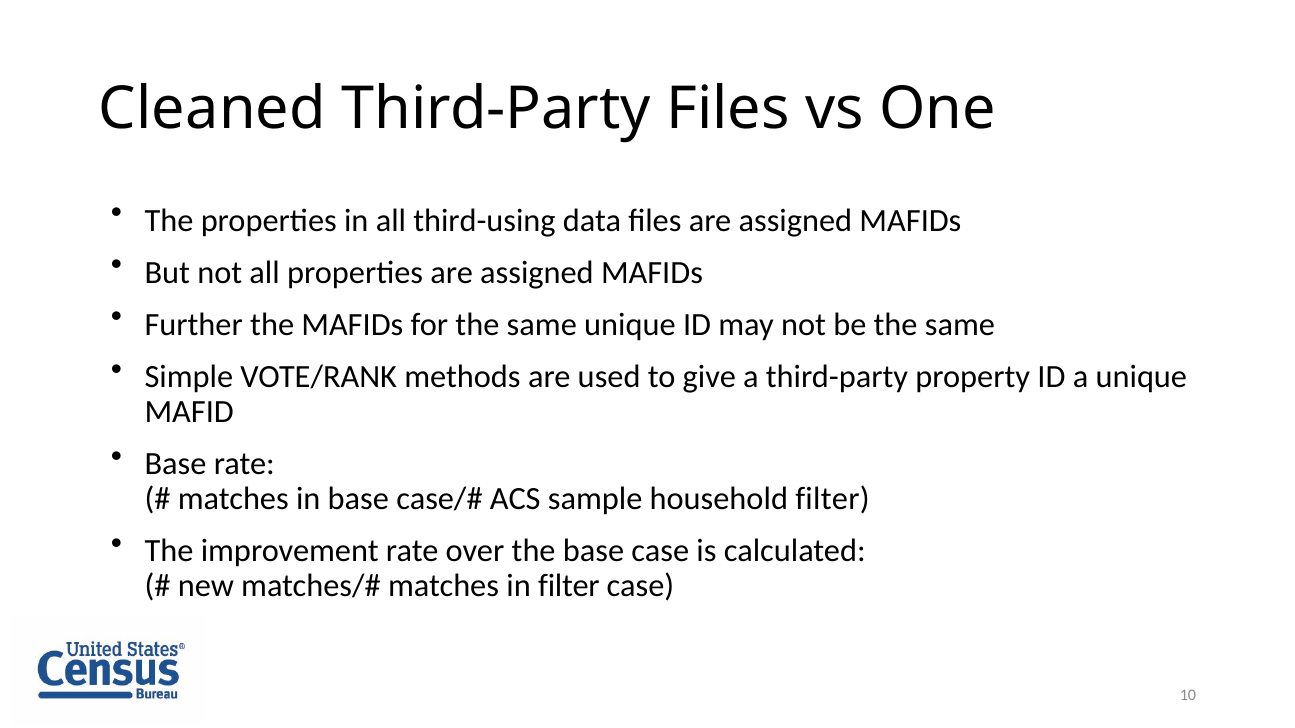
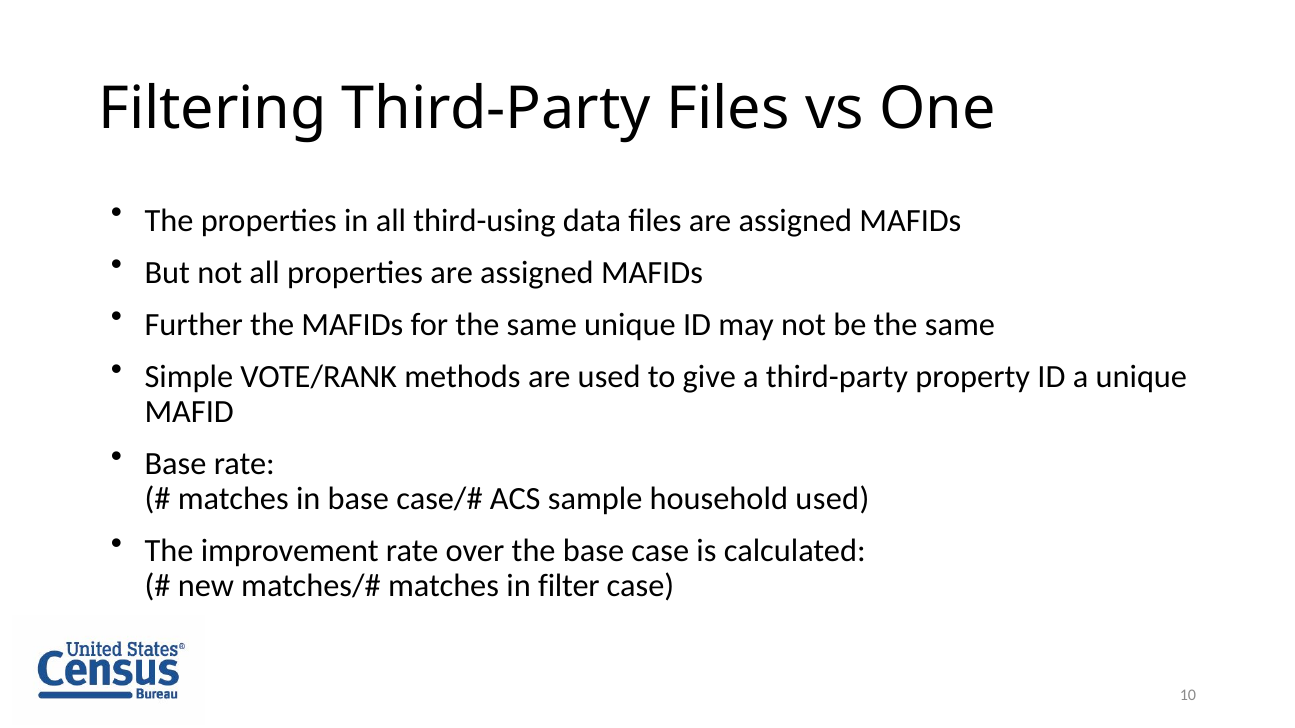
Cleaned: Cleaned -> Filtering
household filter: filter -> used
